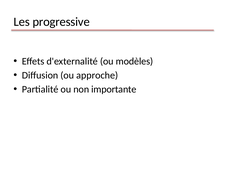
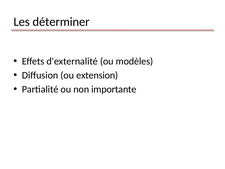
progressive: progressive -> déterminer
approche: approche -> extension
